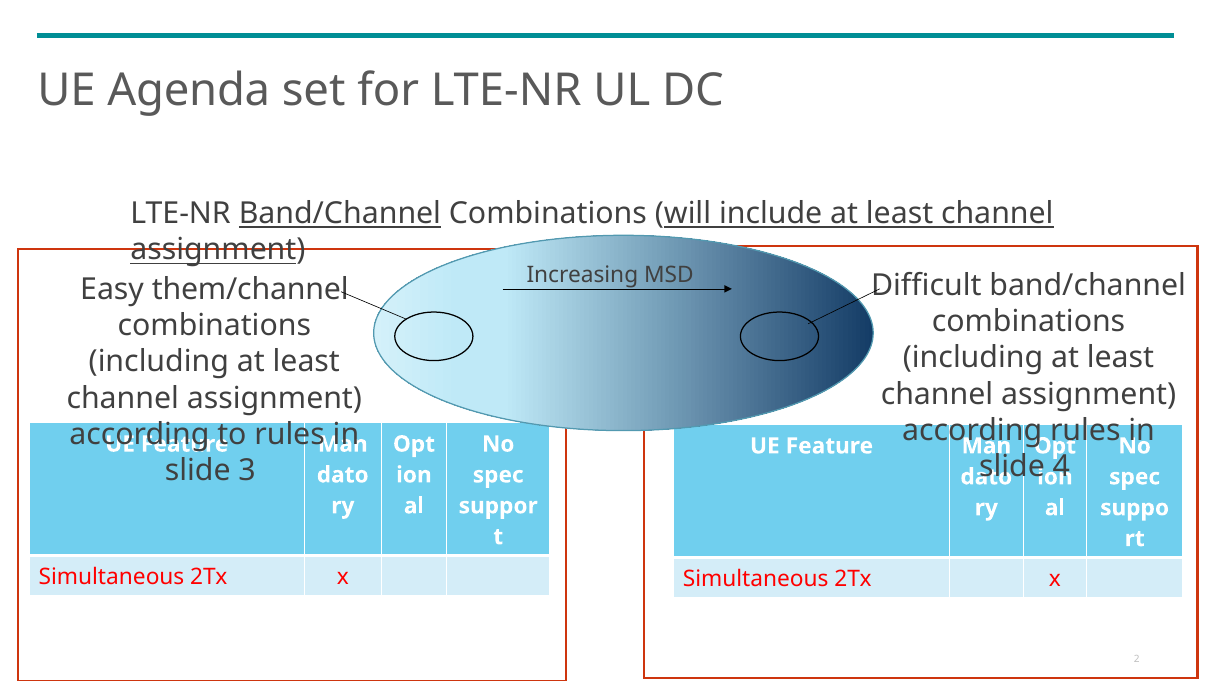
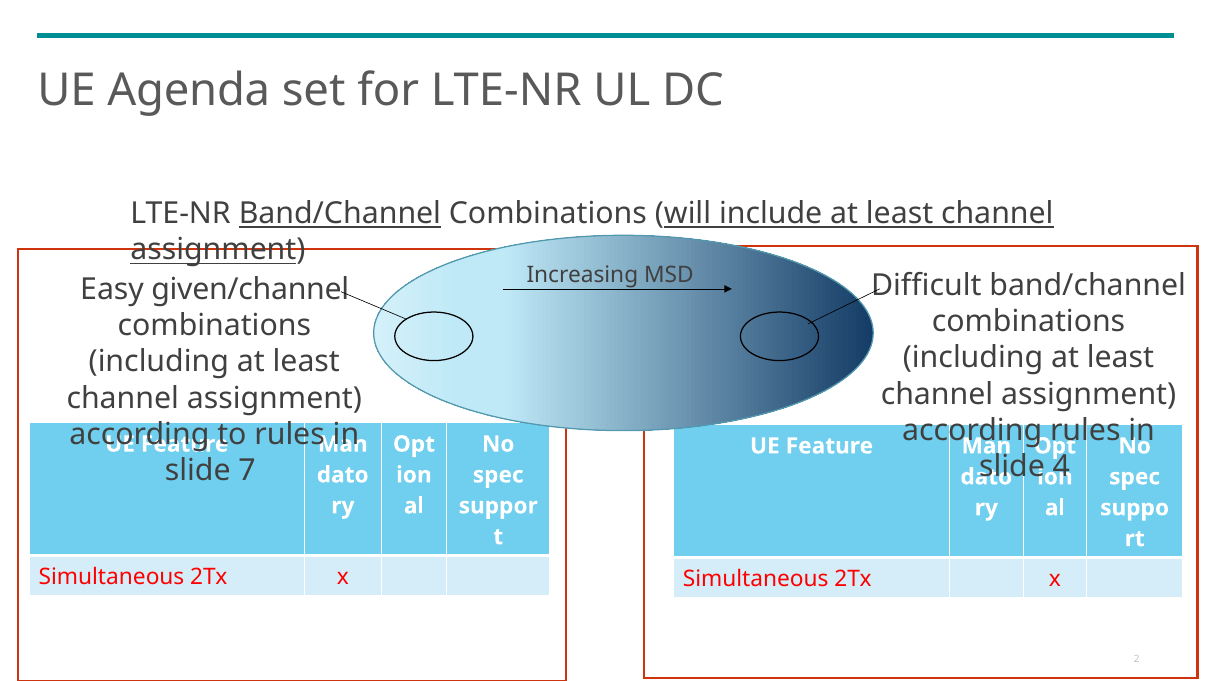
them/channel: them/channel -> given/channel
3: 3 -> 7
